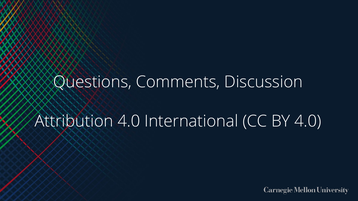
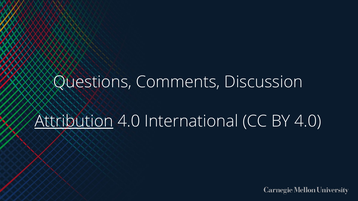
Attribution underline: none -> present
